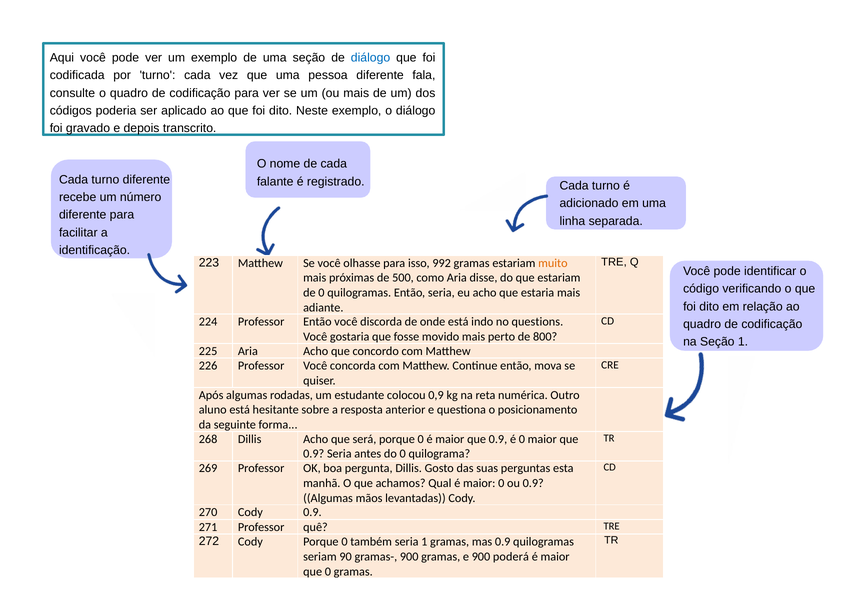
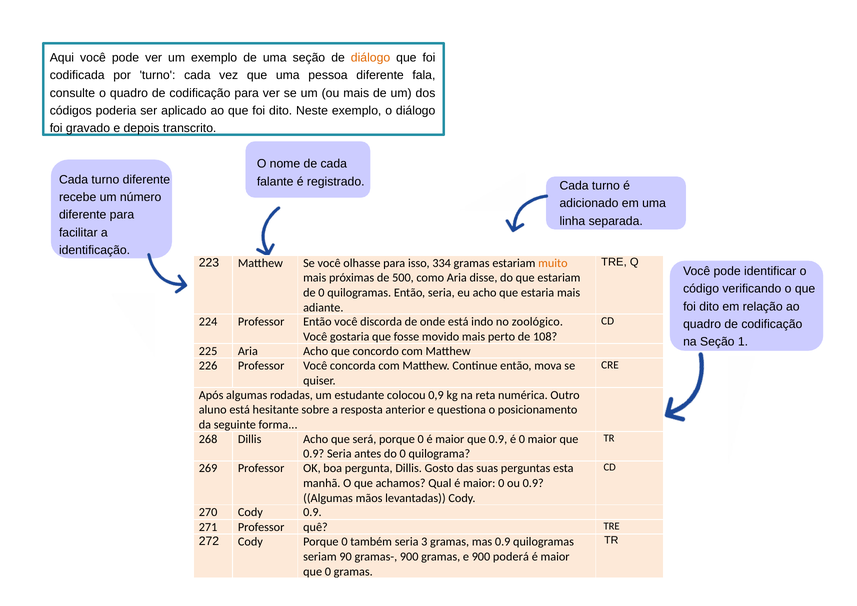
diálogo at (371, 58) colour: blue -> orange
992: 992 -> 334
questions: questions -> zoológico
800: 800 -> 108
seria 1: 1 -> 3
